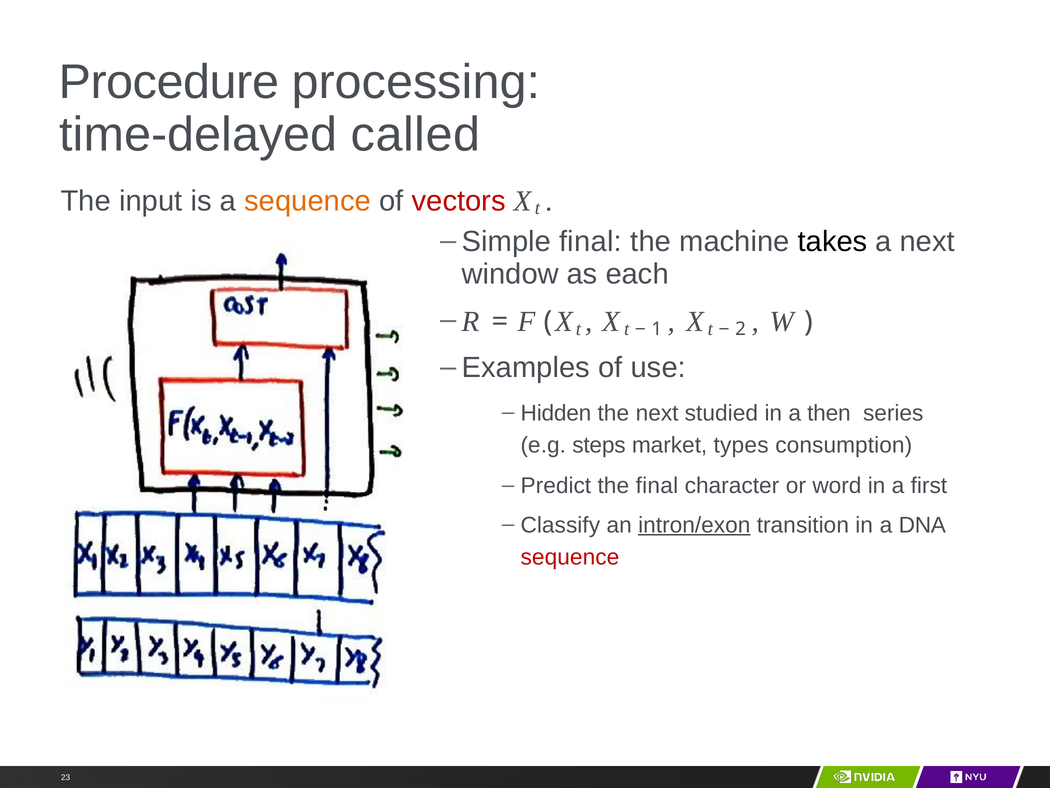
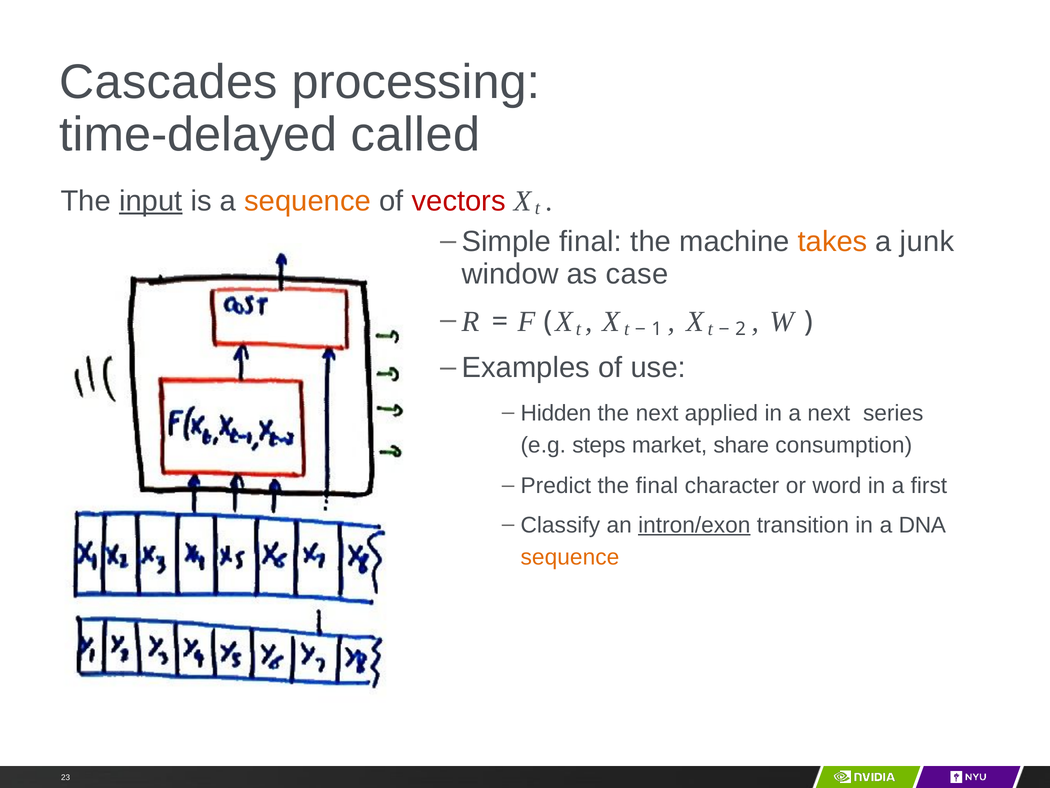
Procedure: Procedure -> Cascades
input underline: none -> present
takes colour: black -> orange
a next: next -> junk
each: each -> case
studied: studied -> applied
a then: then -> next
types: types -> share
sequence at (570, 557) colour: red -> orange
